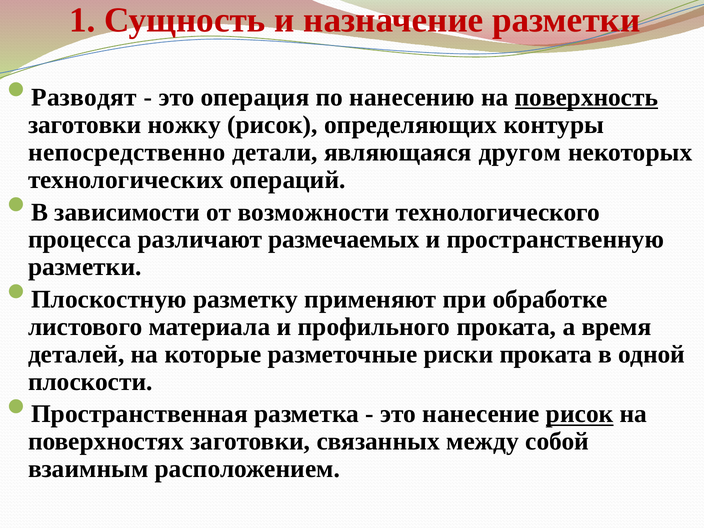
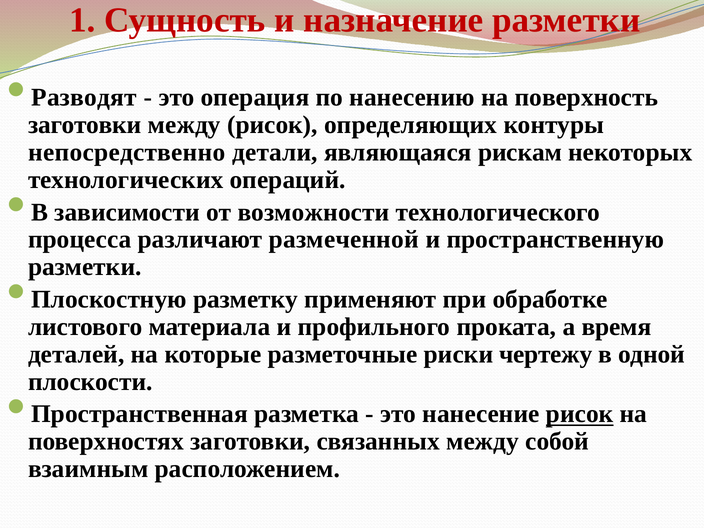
поверхность underline: present -> none
заготовки ножку: ножку -> между
другом: другом -> рискам
размечаемых: размечаемых -> размеченной
риски проката: проката -> чертежу
